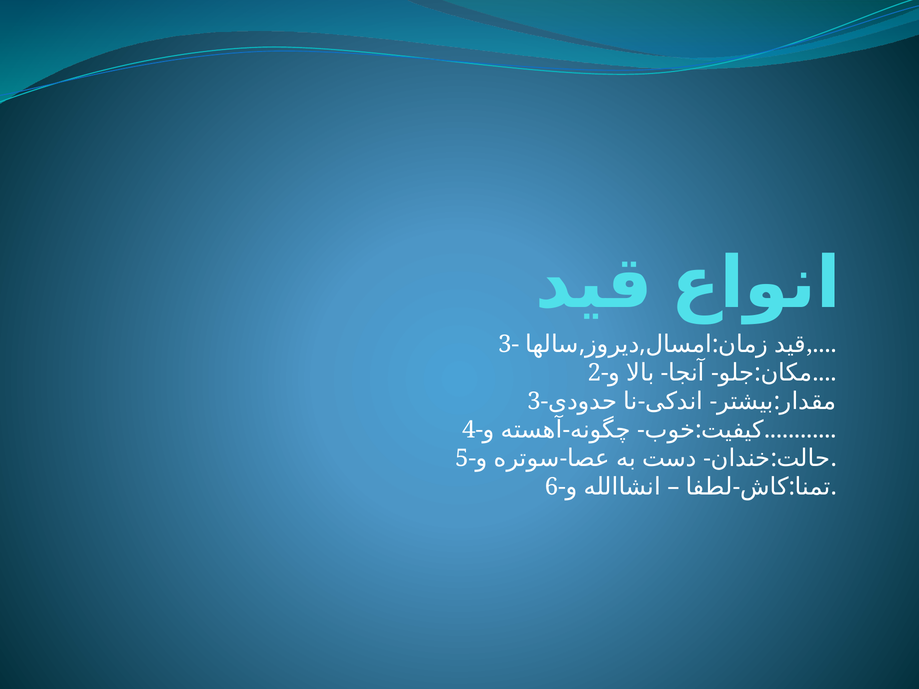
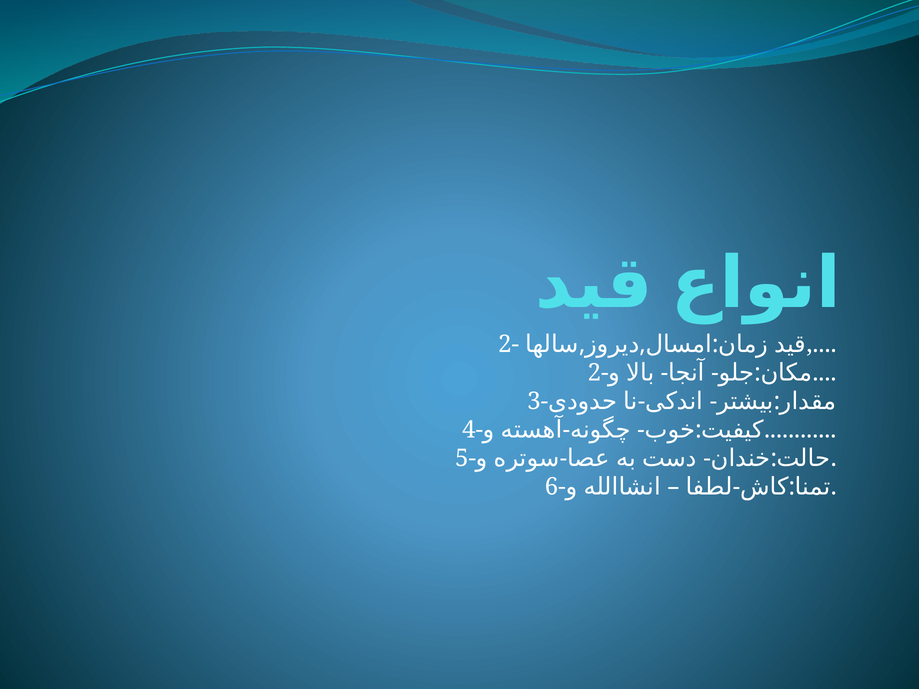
3- at (509, 344): 3- -> 2-
